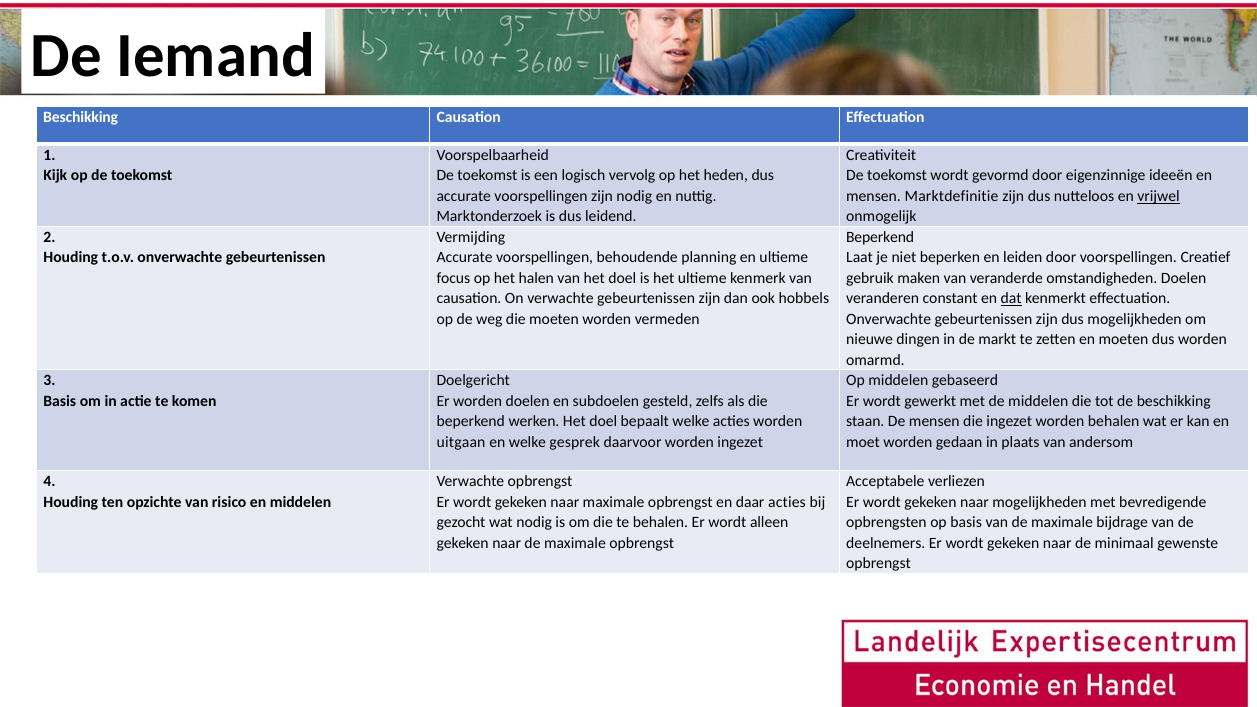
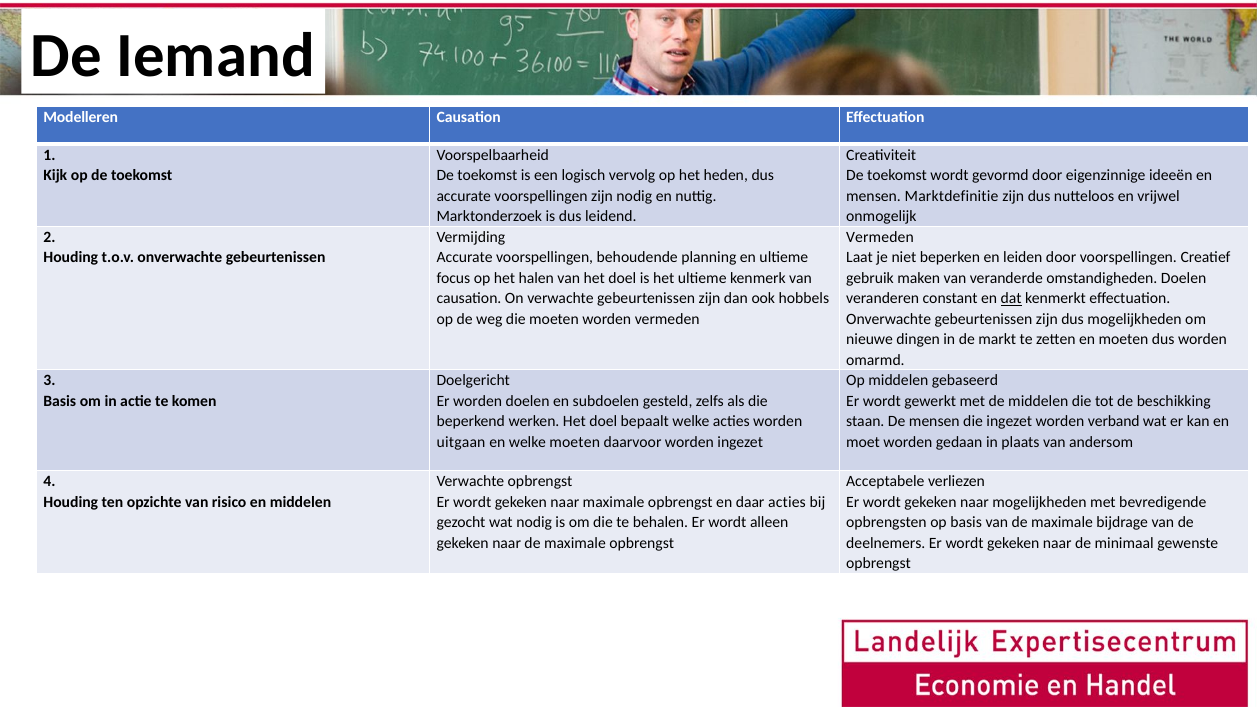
Beschikking at (81, 117): Beschikking -> Modelleren
vrijwel underline: present -> none
Beperkend at (880, 237): Beperkend -> Vermeden
worden behalen: behalen -> verband
welke gesprek: gesprek -> moeten
